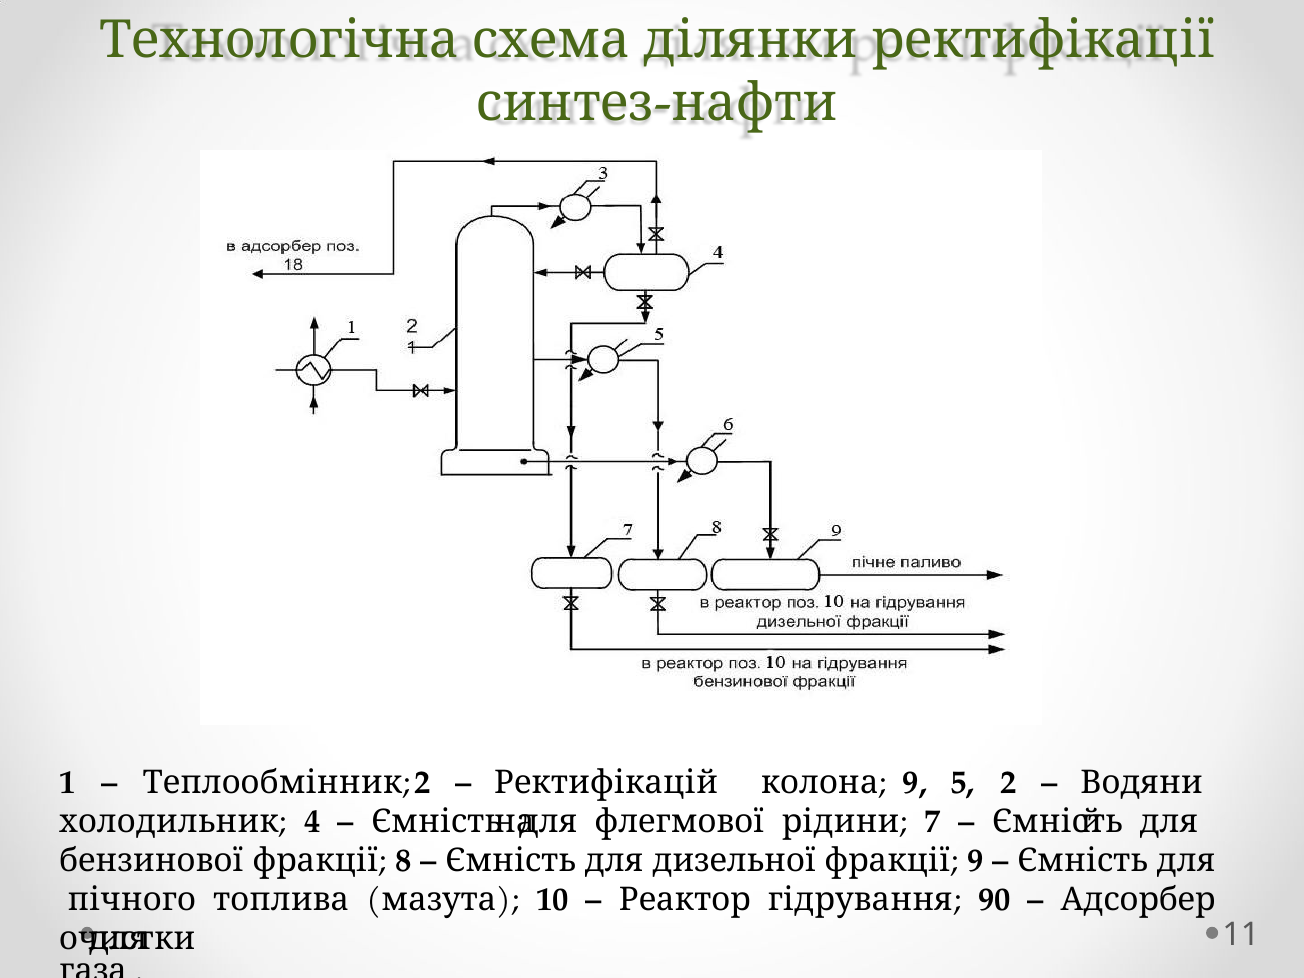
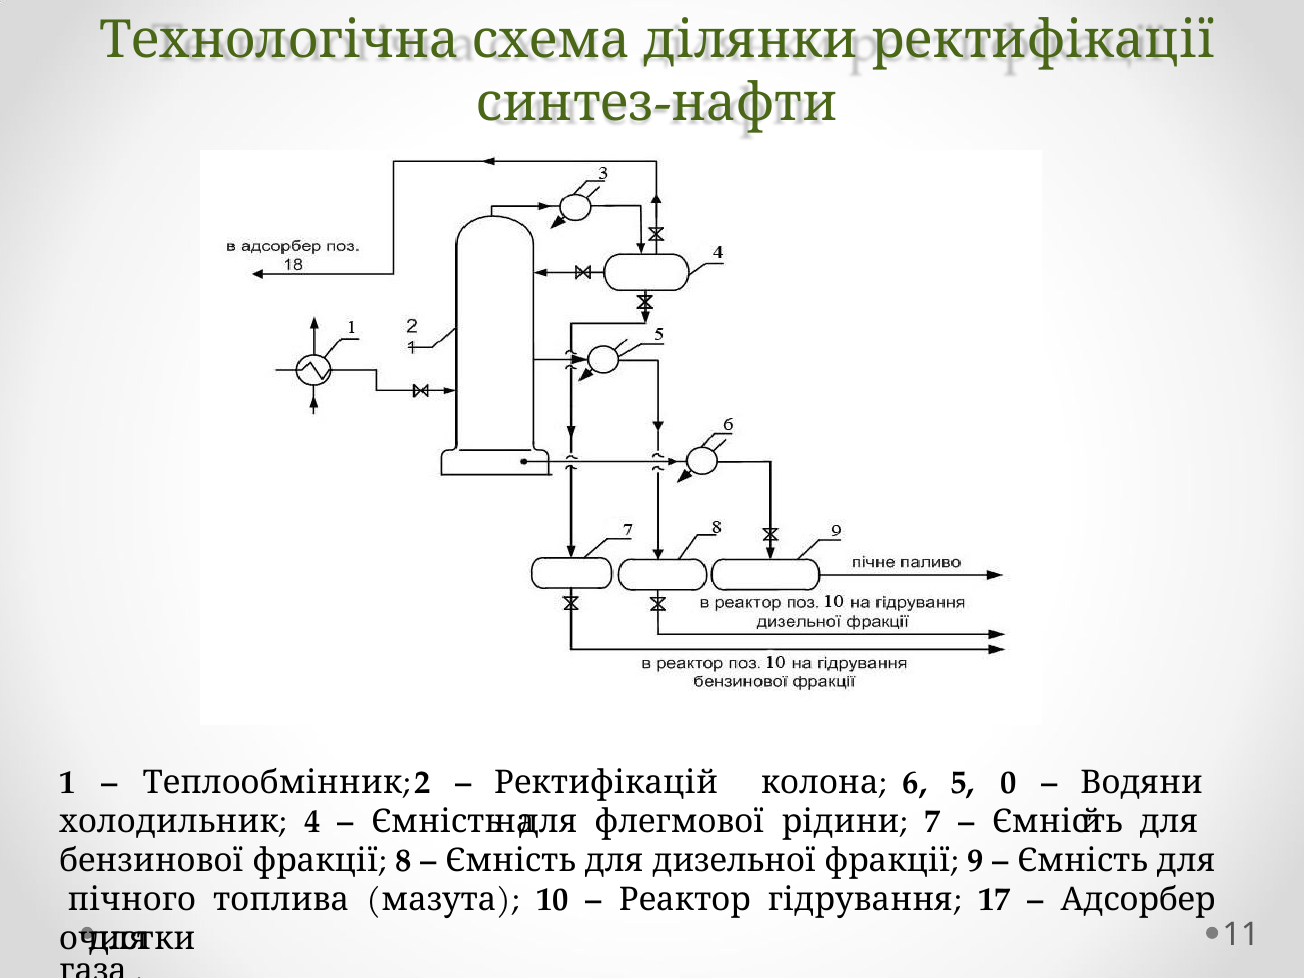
9 at (915, 782): 9 -> 6
2: 2 -> 0
90: 90 -> 17
